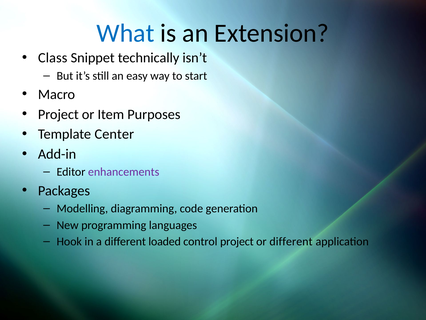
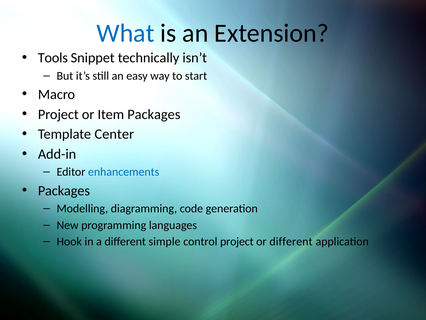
Class: Class -> Tools
Item Purposes: Purposes -> Packages
enhancements colour: purple -> blue
loaded: loaded -> simple
